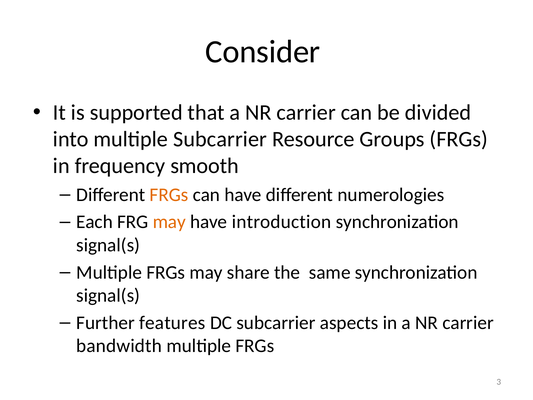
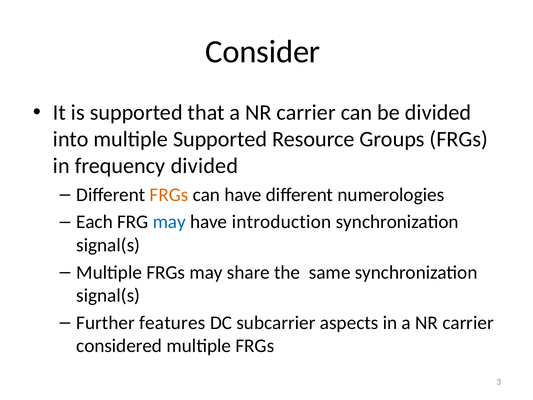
multiple Subcarrier: Subcarrier -> Supported
frequency smooth: smooth -> divided
may at (169, 222) colour: orange -> blue
bandwidth: bandwidth -> considered
